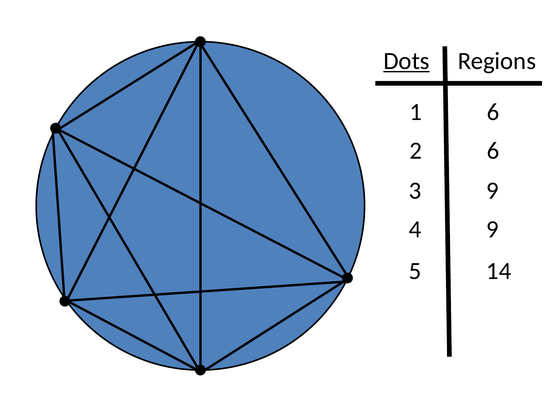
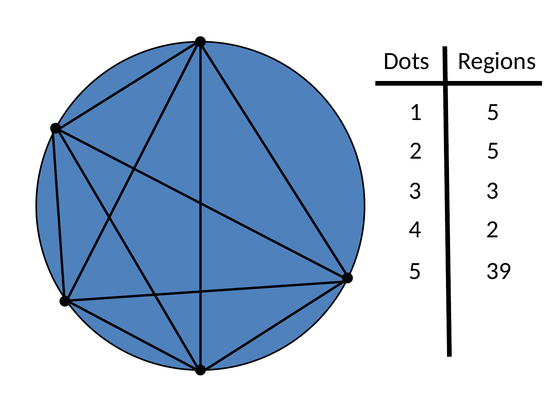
Dots underline: present -> none
1 6: 6 -> 5
6 at (493, 151): 6 -> 5
3 9: 9 -> 3
4 9: 9 -> 2
14: 14 -> 39
